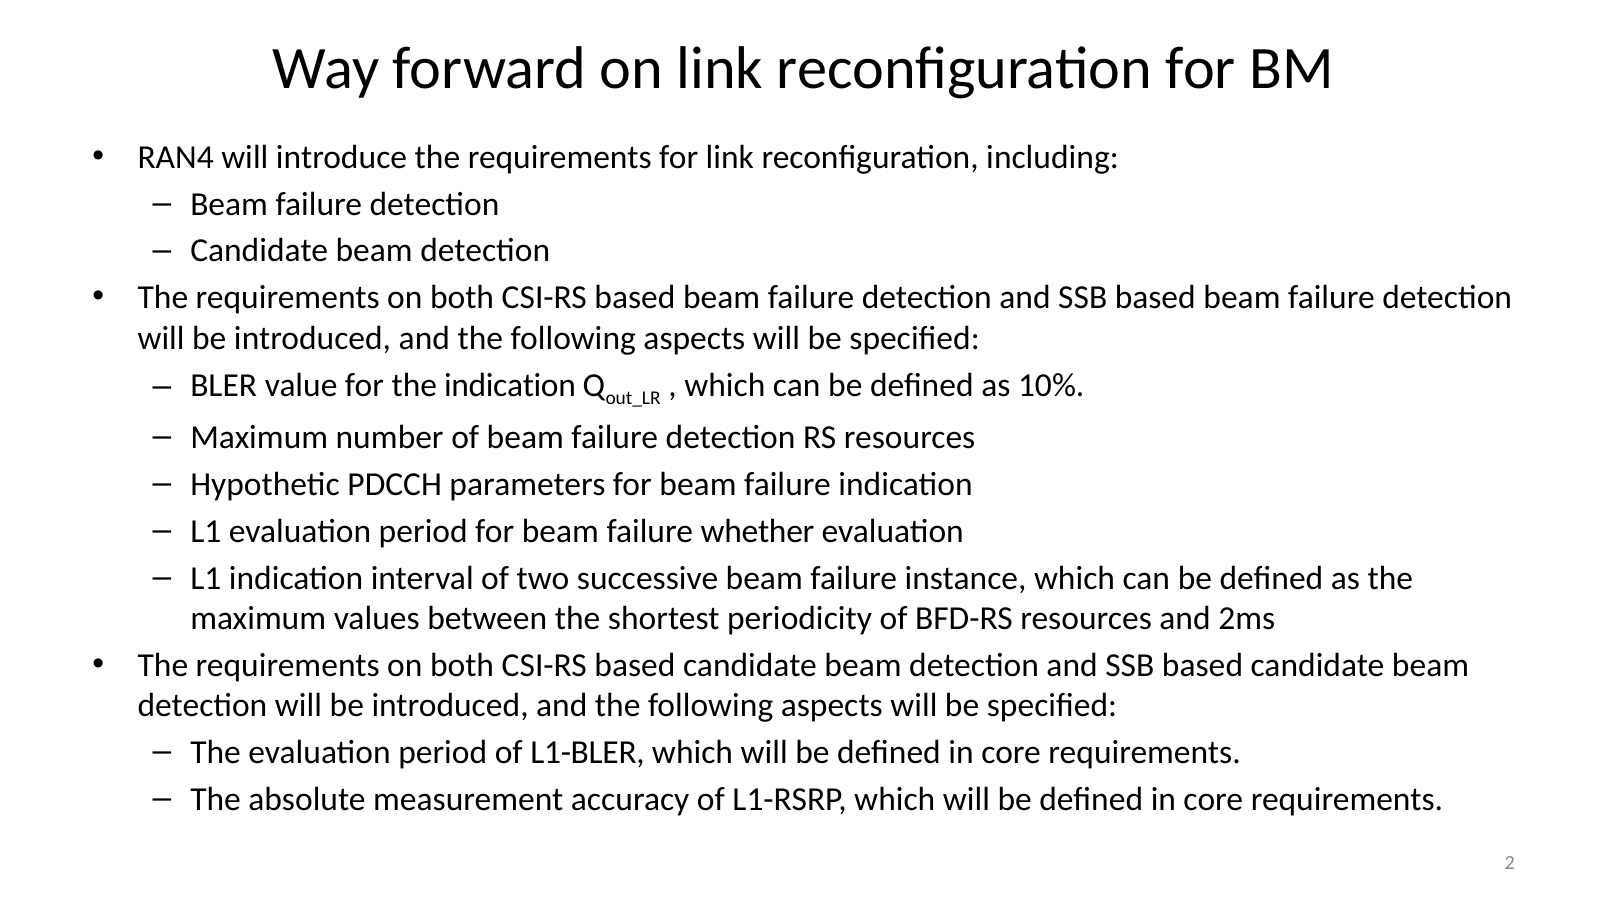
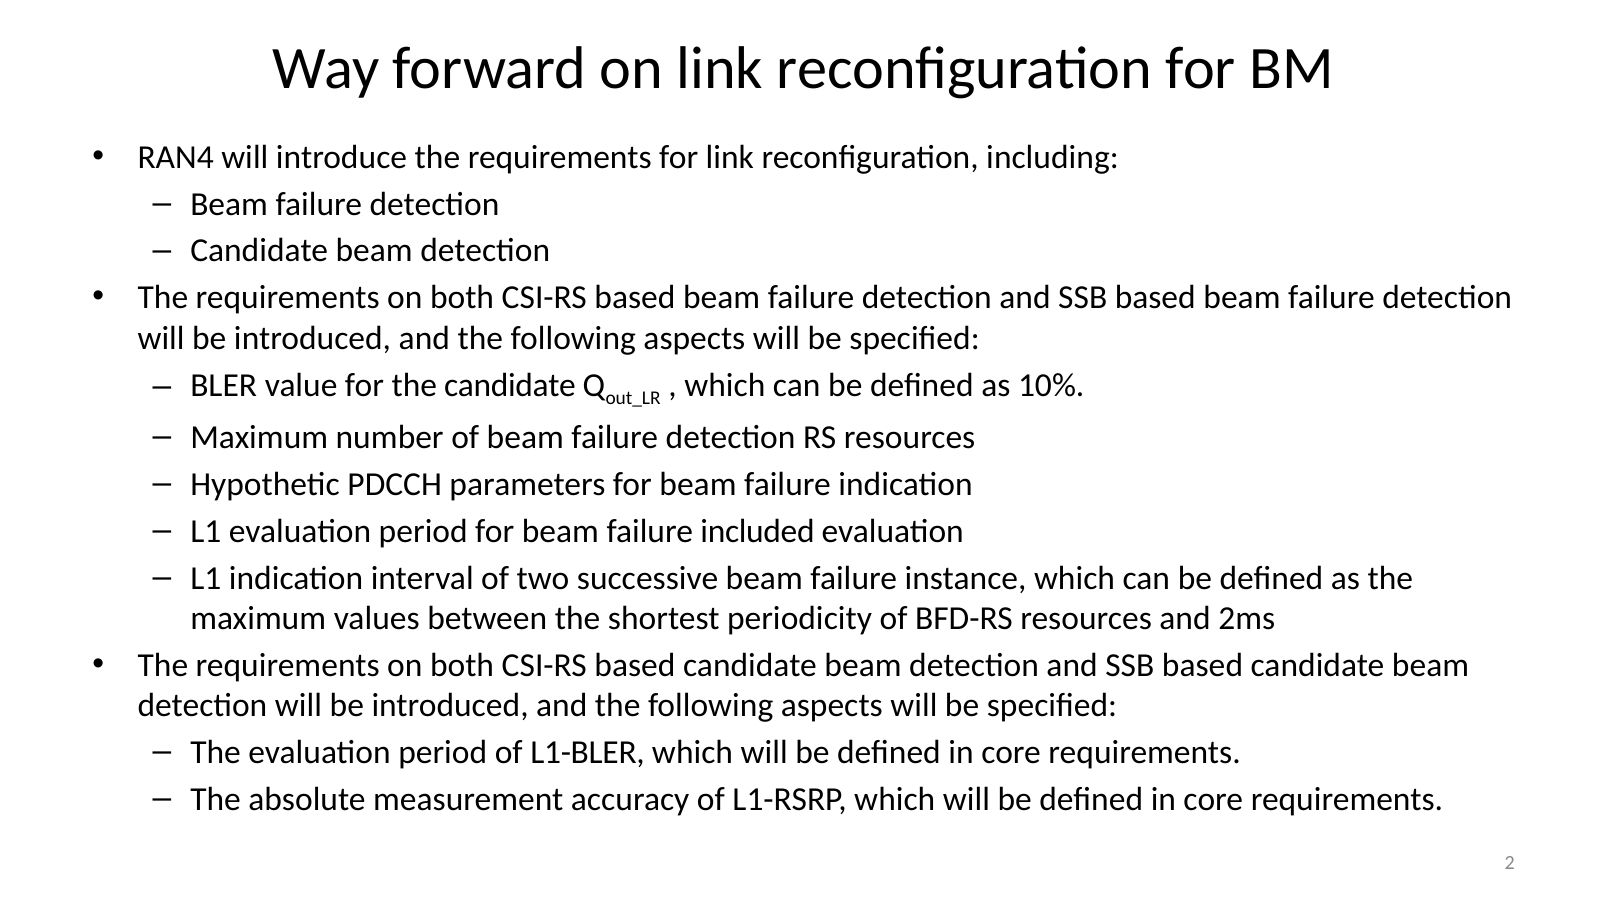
the indication: indication -> candidate
whether: whether -> included
